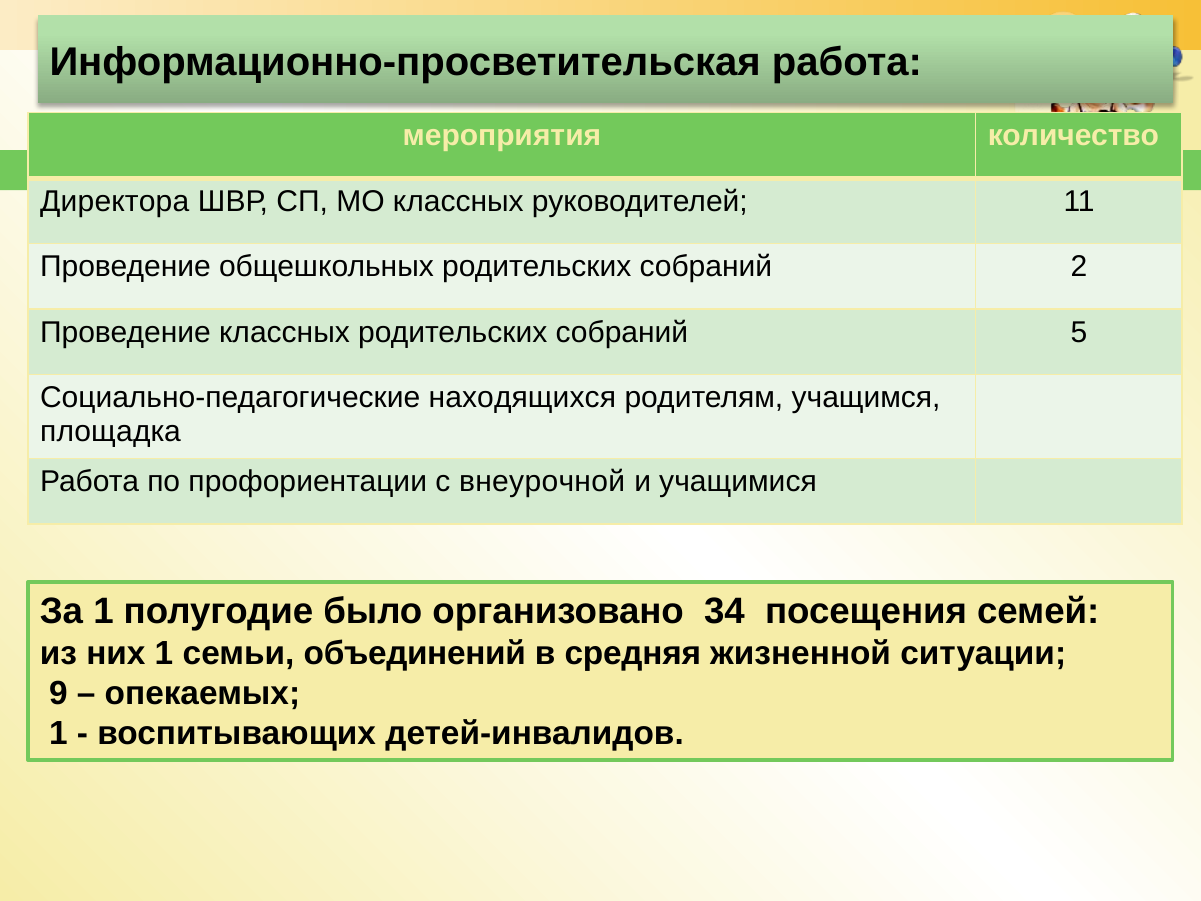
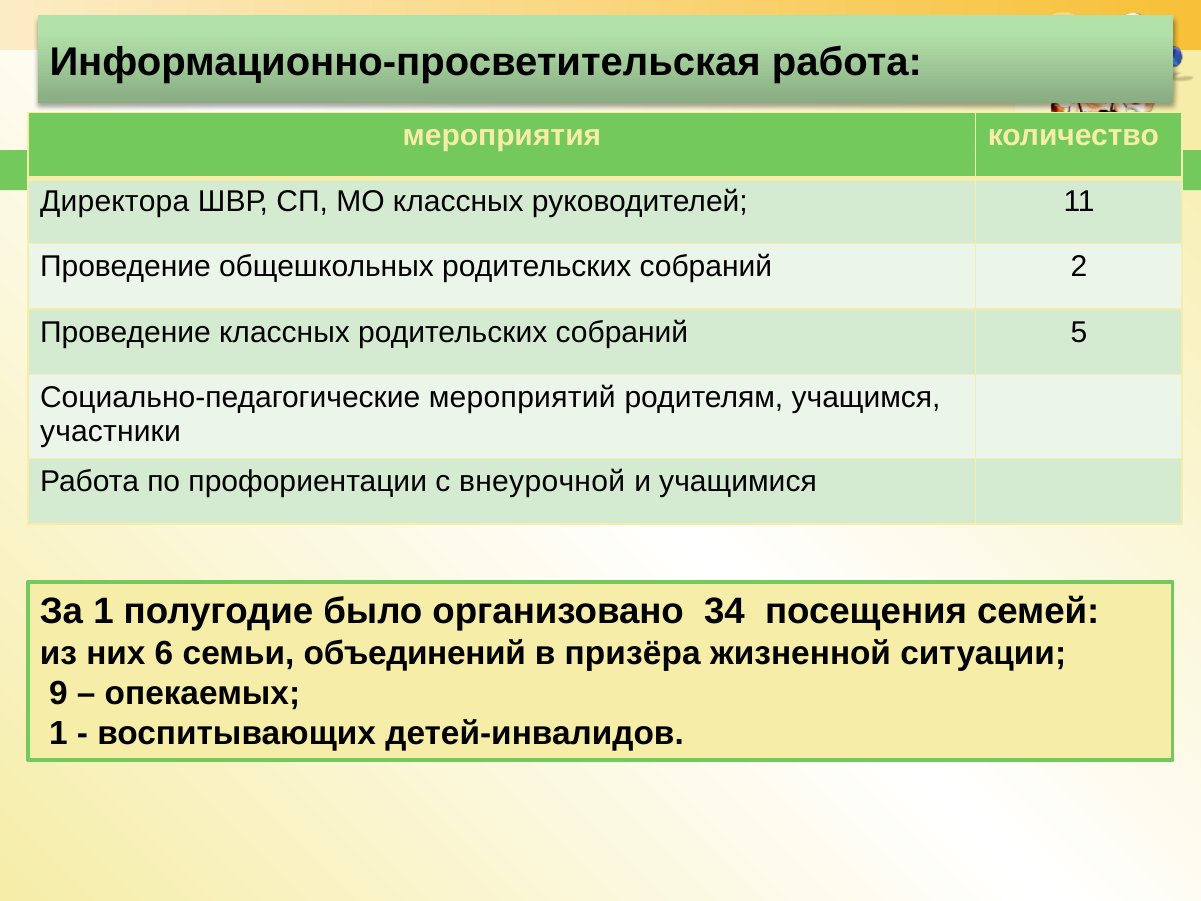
находящихся: находящихся -> мероприятий
площадка: площадка -> участники
них 1: 1 -> 6
средняя: средняя -> призёра
